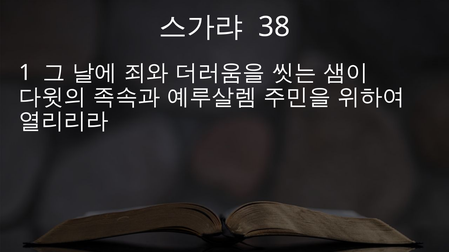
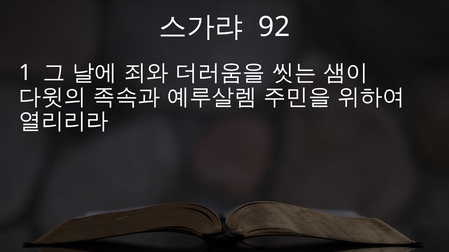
38: 38 -> 92
